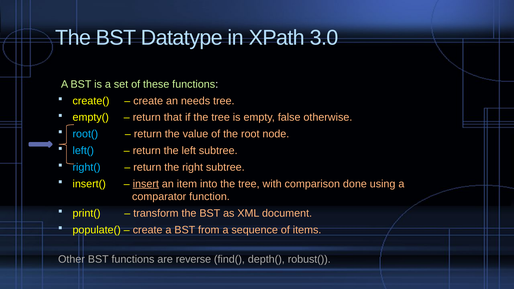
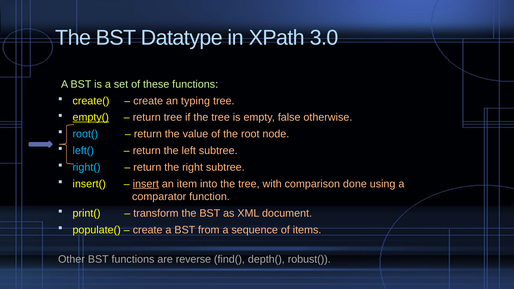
needs: needs -> typing
empty( underline: none -> present
return that: that -> tree
